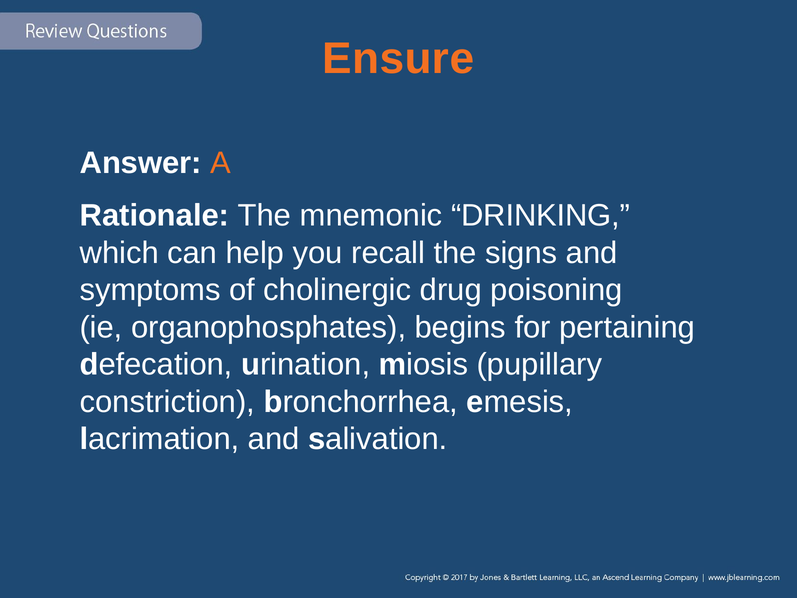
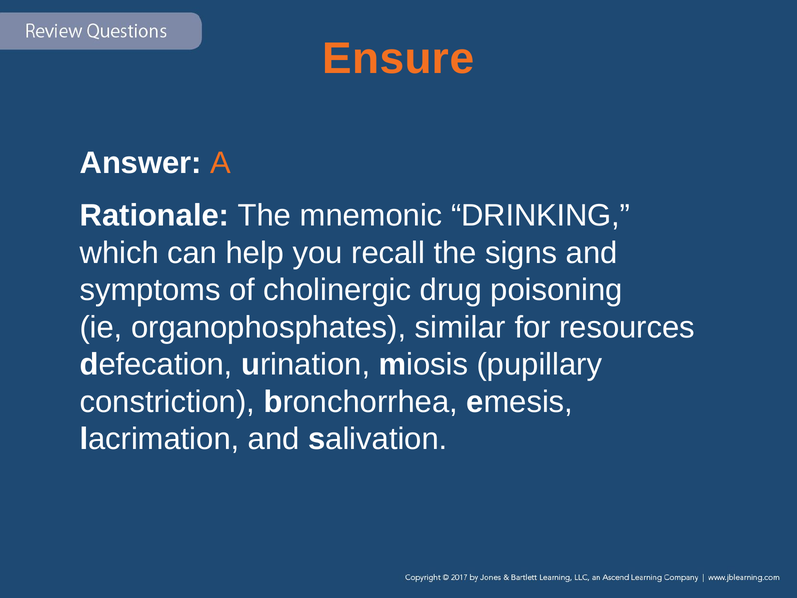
begins: begins -> similar
pertaining: pertaining -> resources
